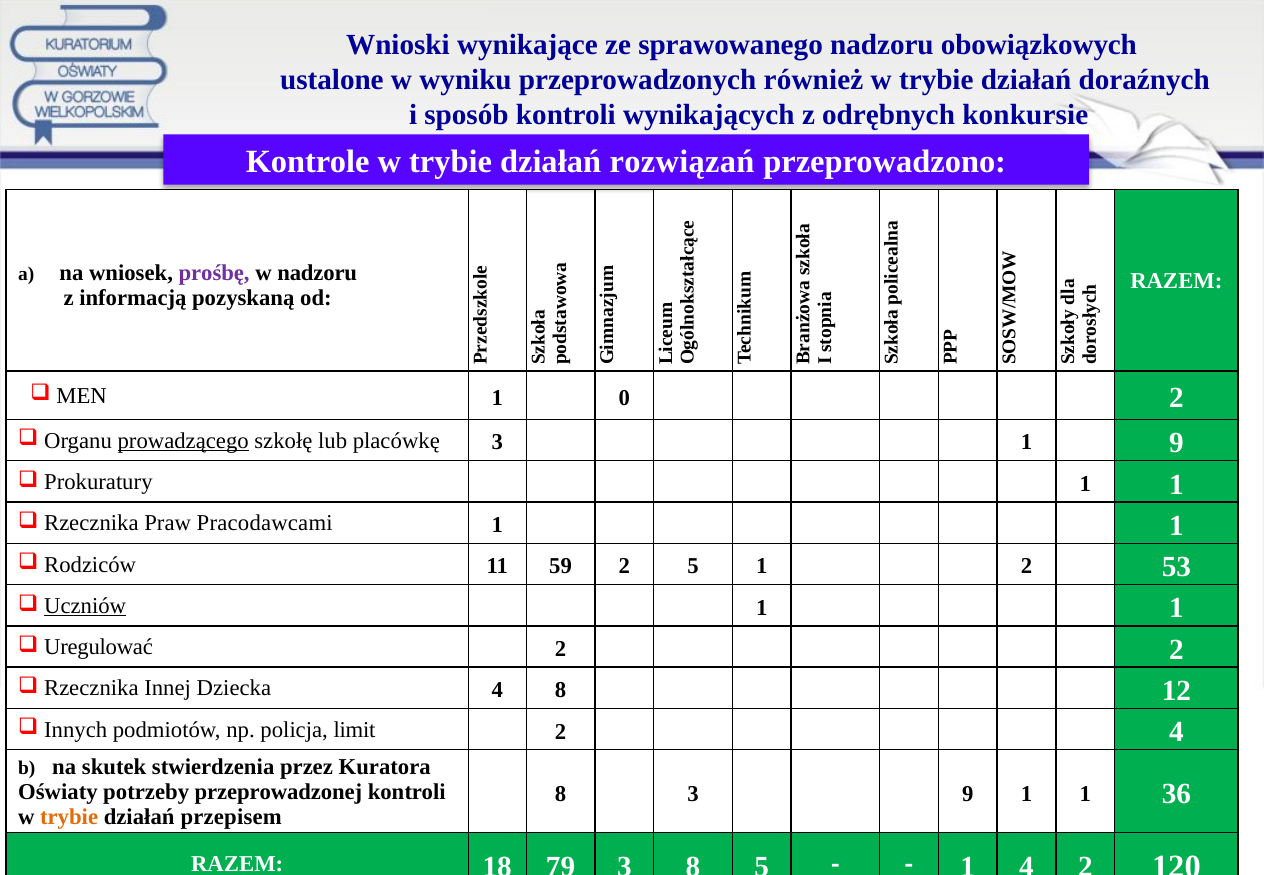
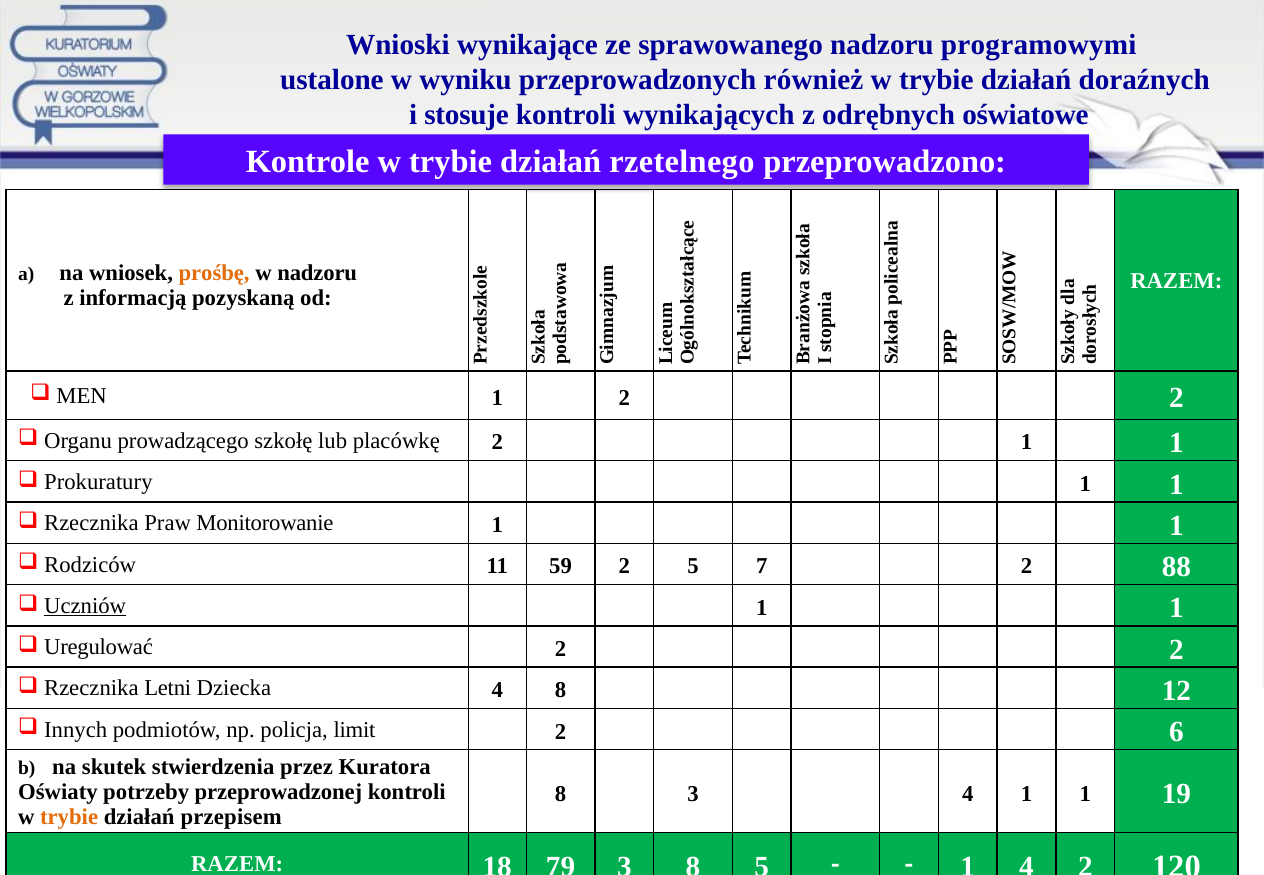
obowiązkowych: obowiązkowych -> programowymi
sposób: sposób -> stosuje
konkursie: konkursie -> oświatowe
rozwiązań: rozwiązań -> rzetelnego
prośbę colour: purple -> orange
1 0: 0 -> 2
prowadzącego underline: present -> none
placówkę 3: 3 -> 2
9 at (1176, 443): 9 -> 1
Pracodawcami: Pracodawcami -> Monitorowanie
5 1: 1 -> 7
53: 53 -> 88
Innej: Innej -> Letni
2 4: 4 -> 6
3 9: 9 -> 4
36: 36 -> 19
